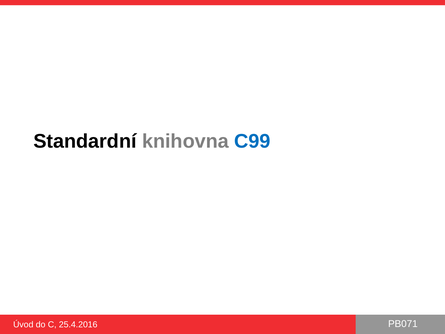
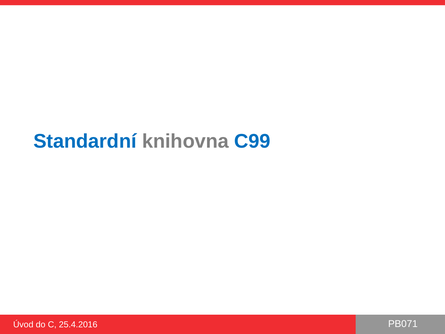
Standardní colour: black -> blue
